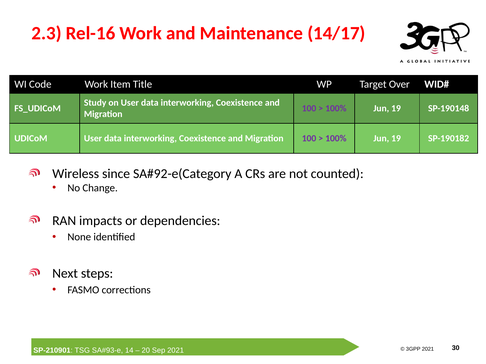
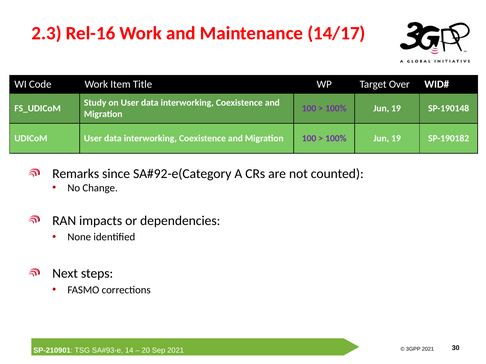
Wireless: Wireless -> Remarks
